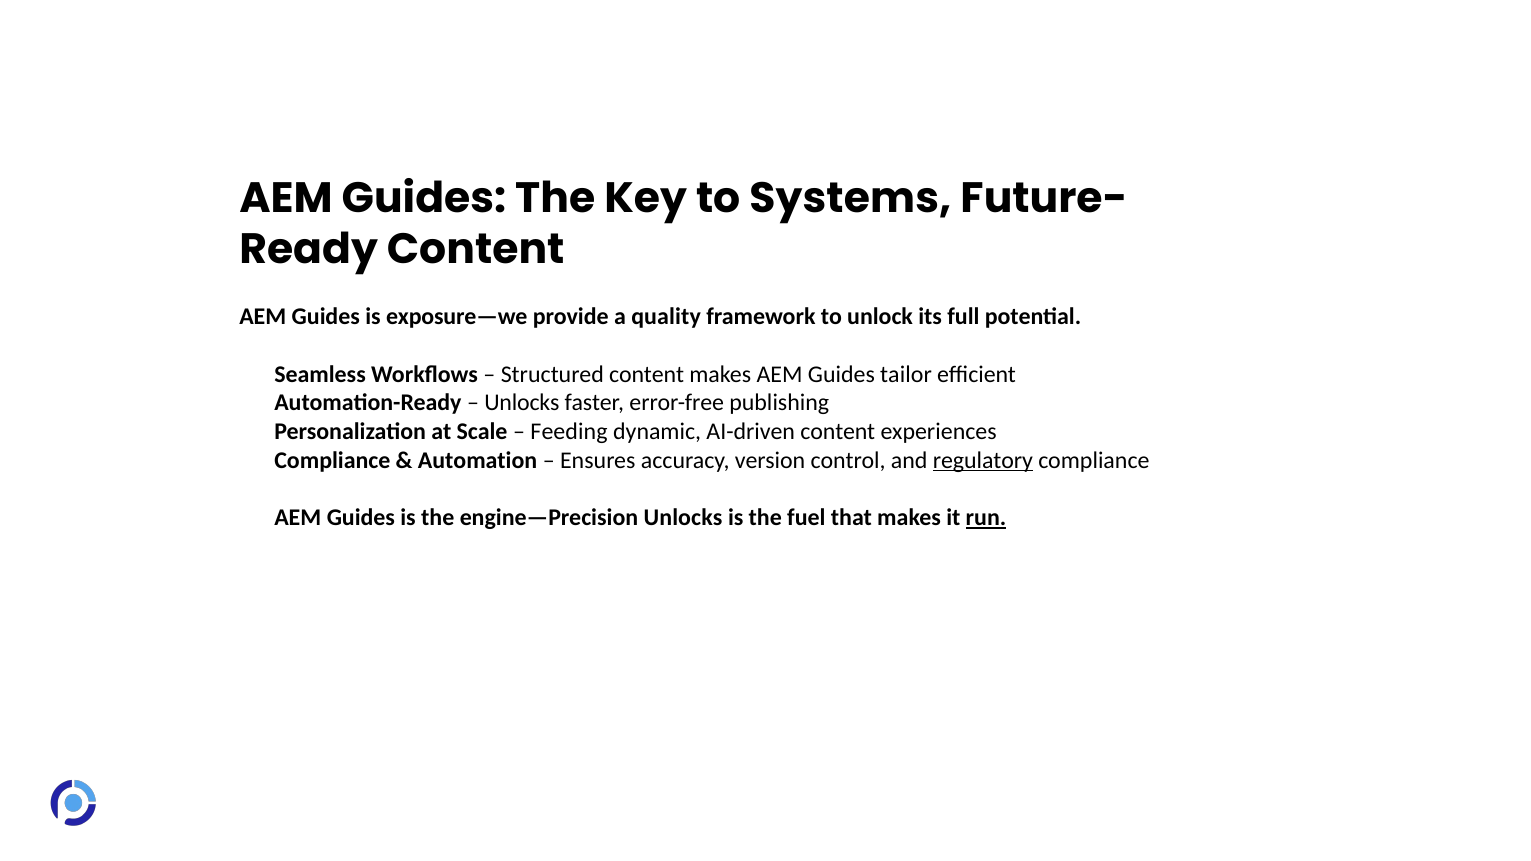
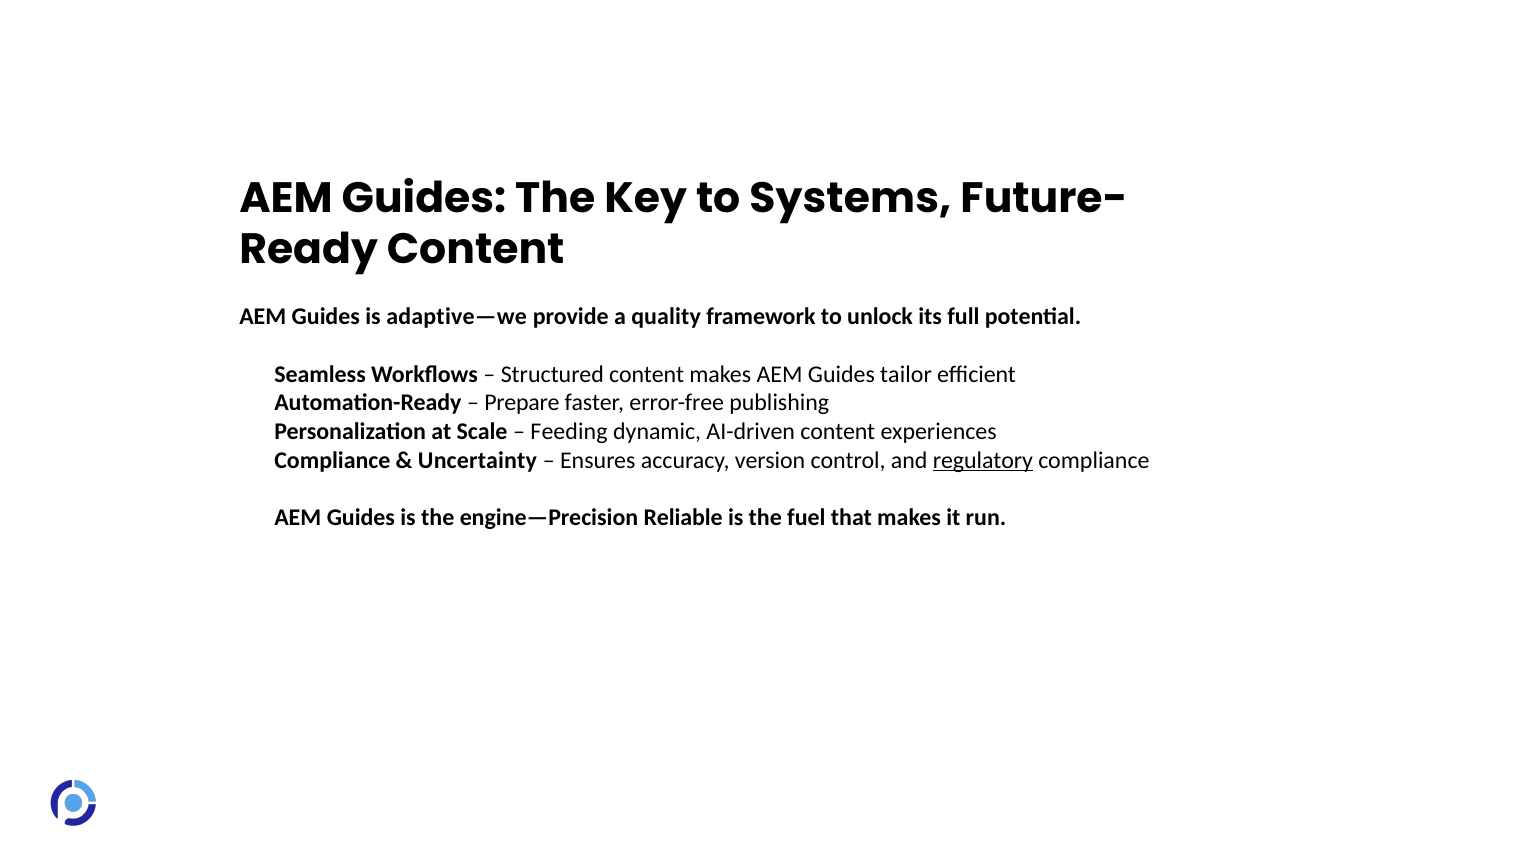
exposure—we: exposure—we -> adaptive—we
Unlocks at (522, 403): Unlocks -> Prepare
Automation: Automation -> Uncertainty
engine—Precision Unlocks: Unlocks -> Reliable
run underline: present -> none
